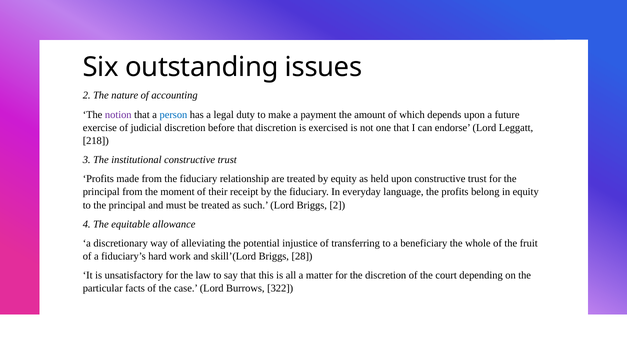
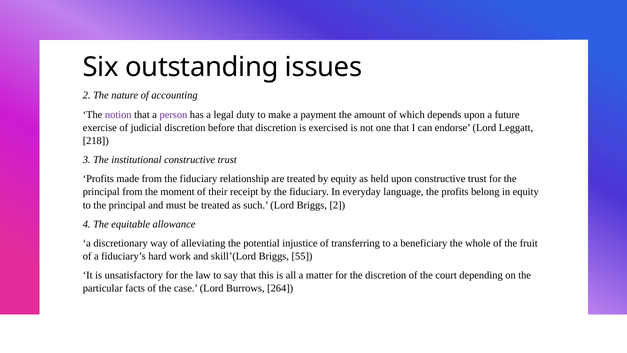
person colour: blue -> purple
28: 28 -> 55
322: 322 -> 264
